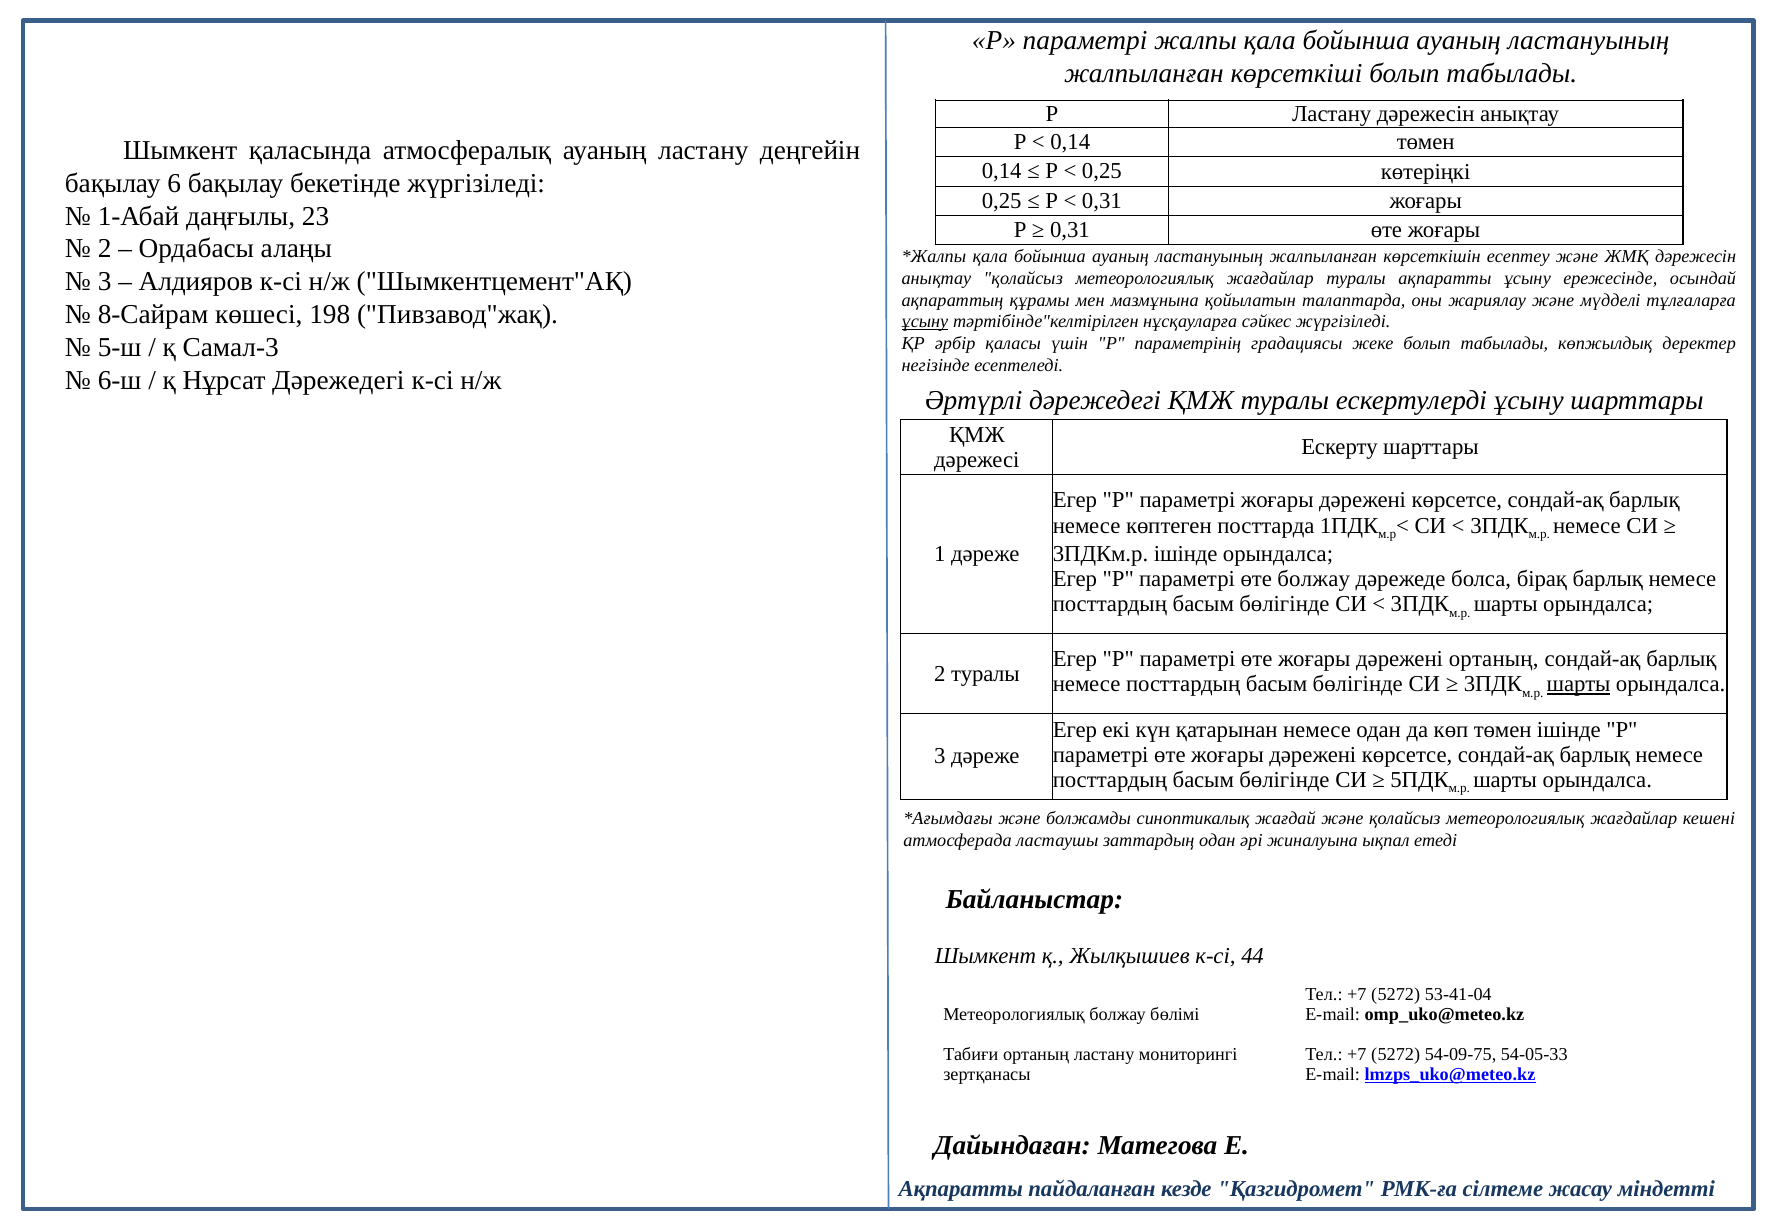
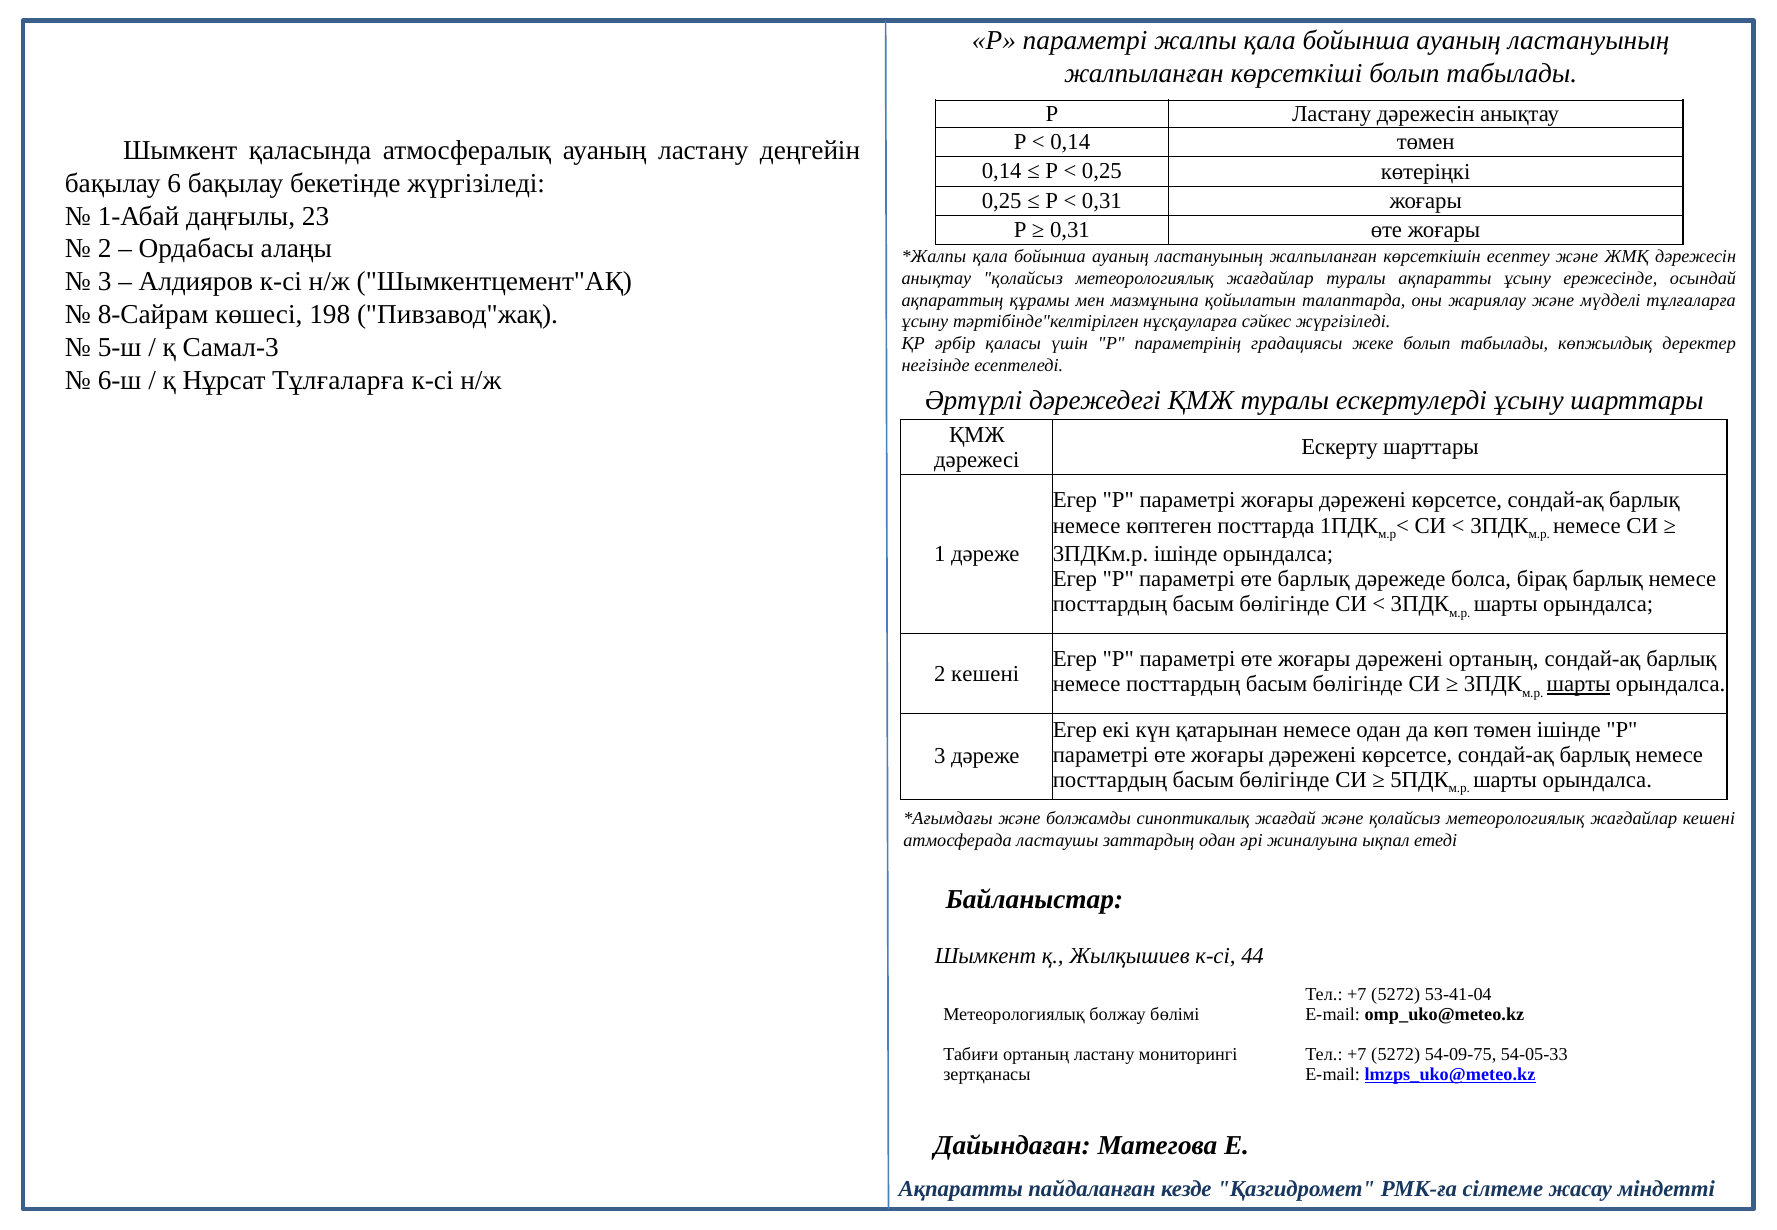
ұсыну at (925, 322) underline: present -> none
Нұрсат Дәрежедегі: Дәрежедегі -> Тұлғаларға
өте болжау: болжау -> барлық
2 туралы: туралы -> кешені
